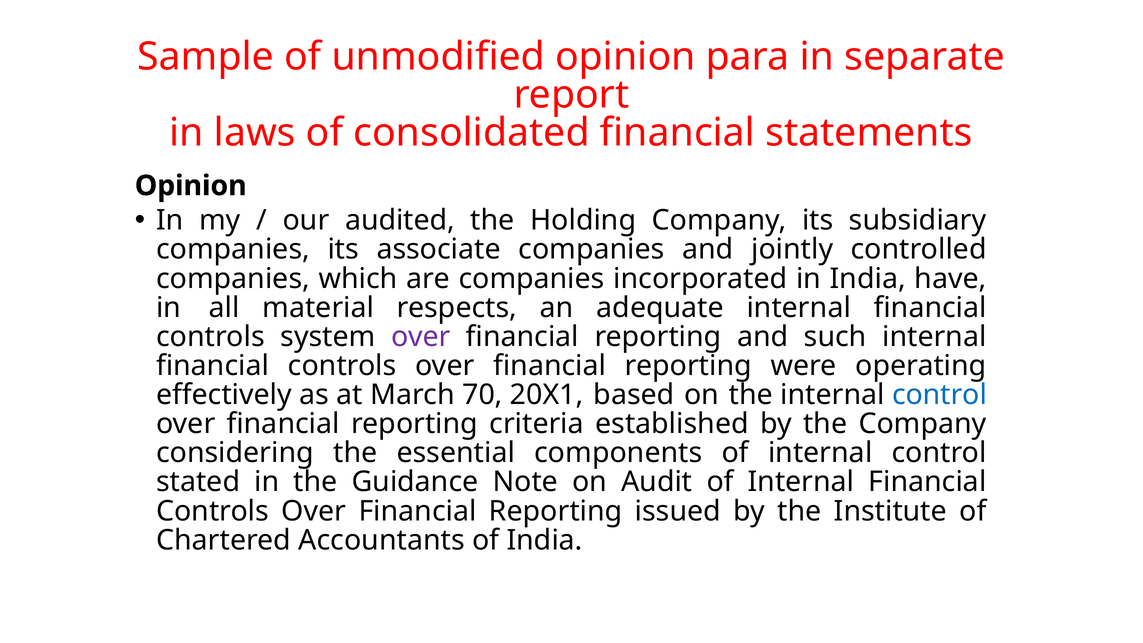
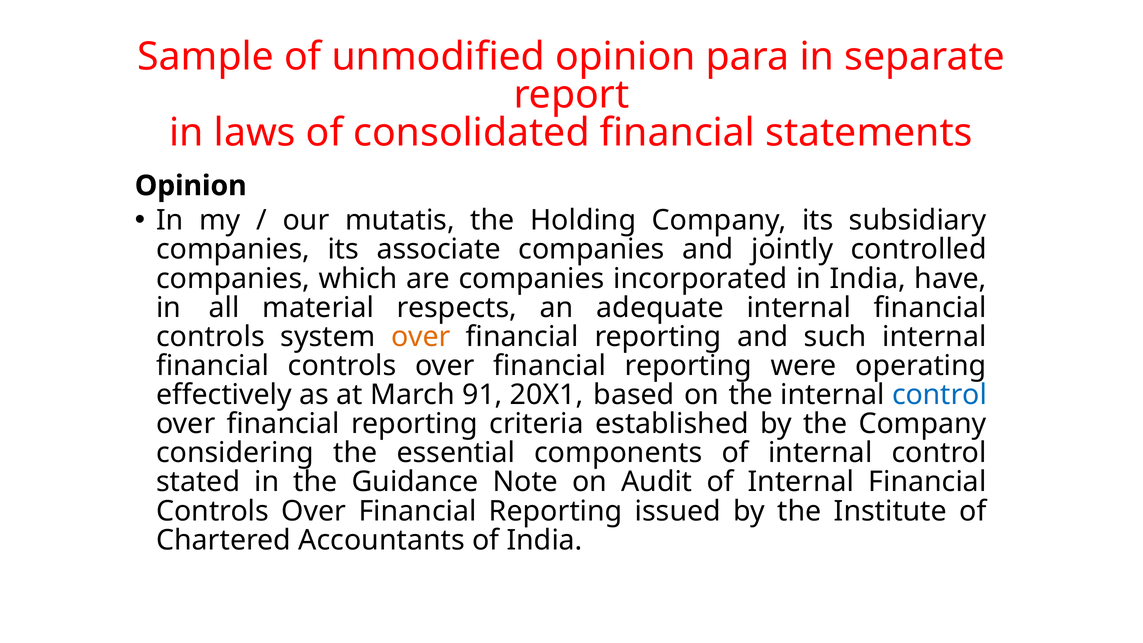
audited: audited -> mutatis
over at (421, 337) colour: purple -> orange
70: 70 -> 91
